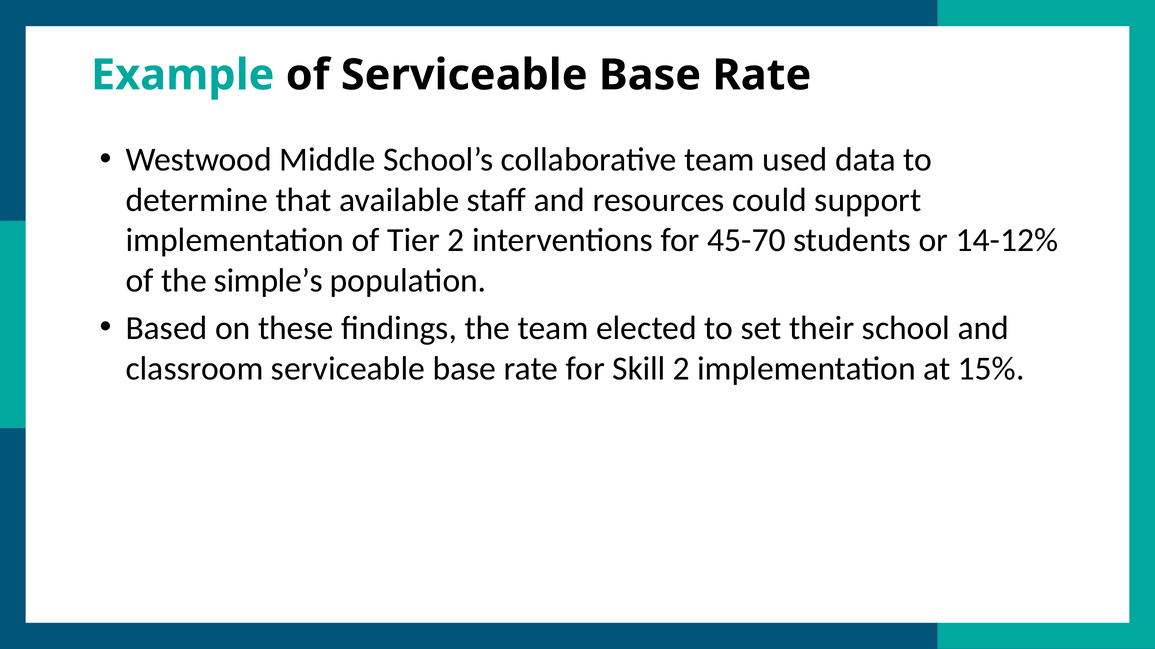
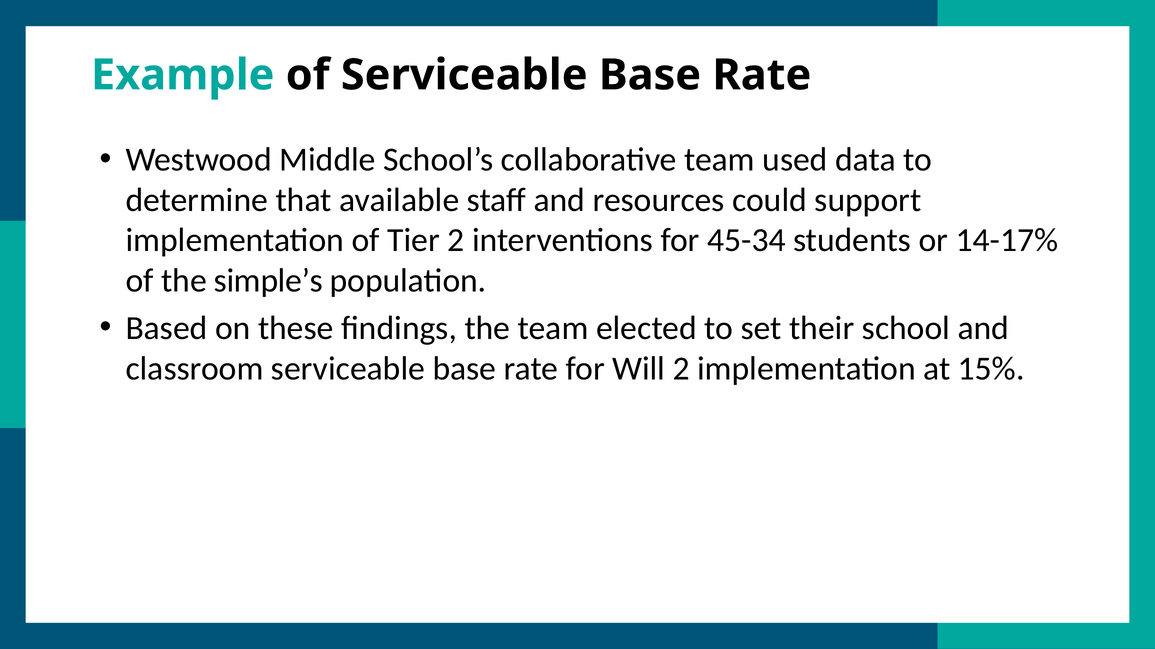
45-70: 45-70 -> 45-34
14-12%: 14-12% -> 14-17%
Skill: Skill -> Will
